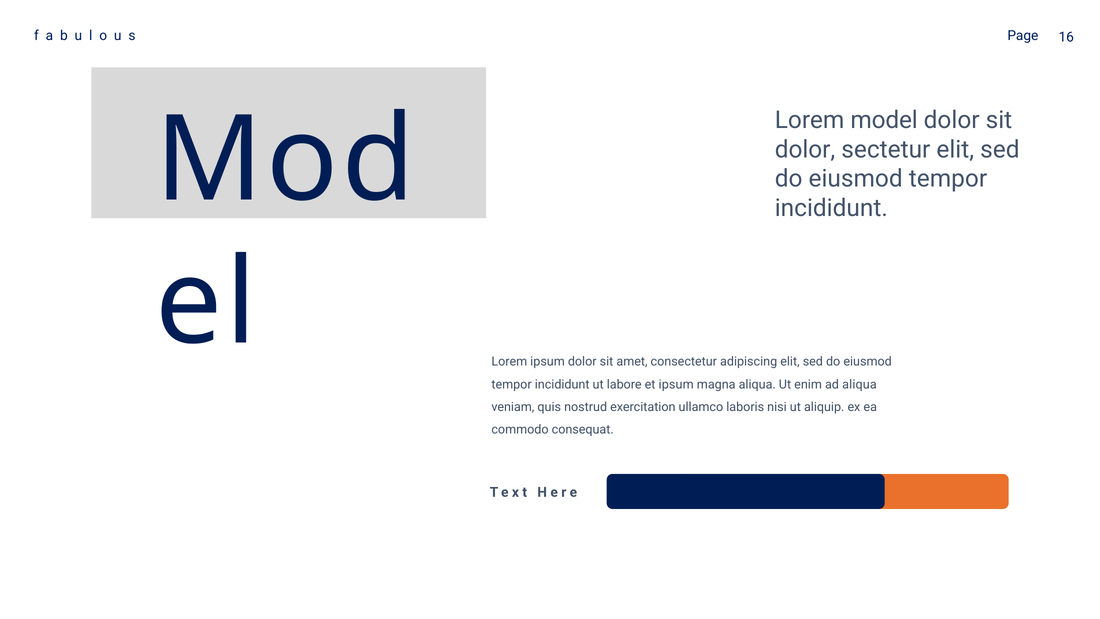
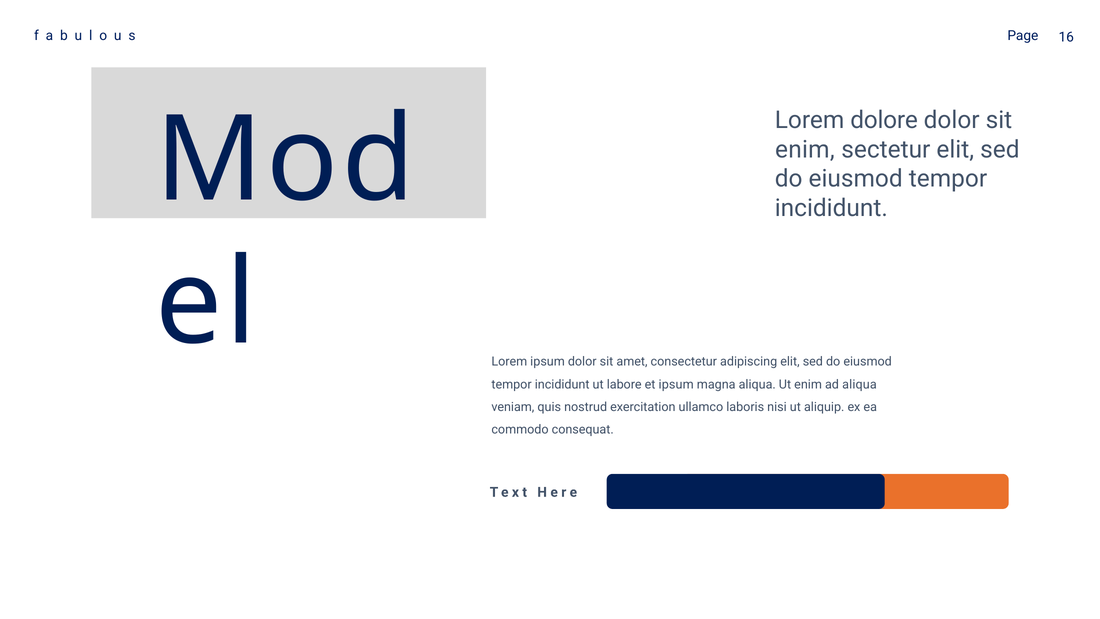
model: model -> dolore
dolor at (805, 149): dolor -> enim
